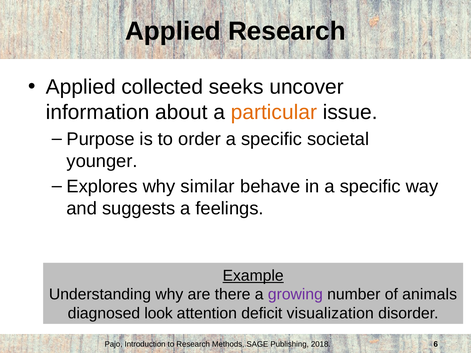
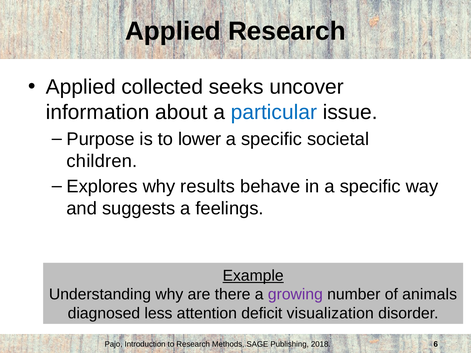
particular colour: orange -> blue
order: order -> lower
younger: younger -> children
similar: similar -> results
look: look -> less
